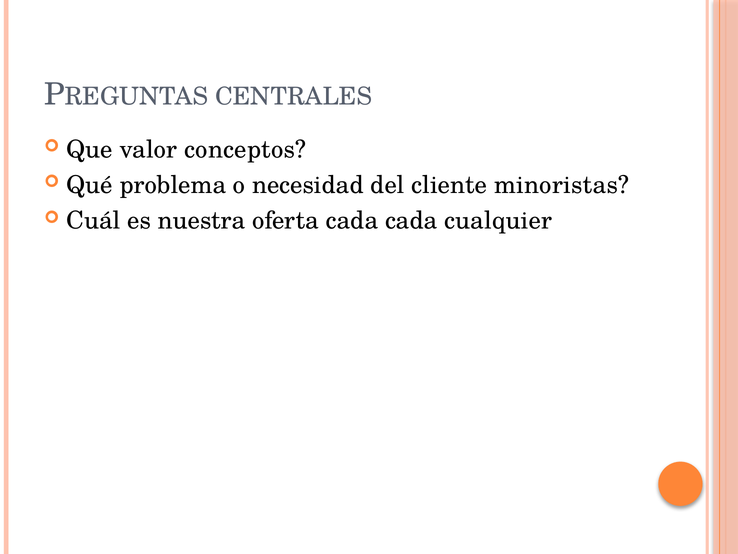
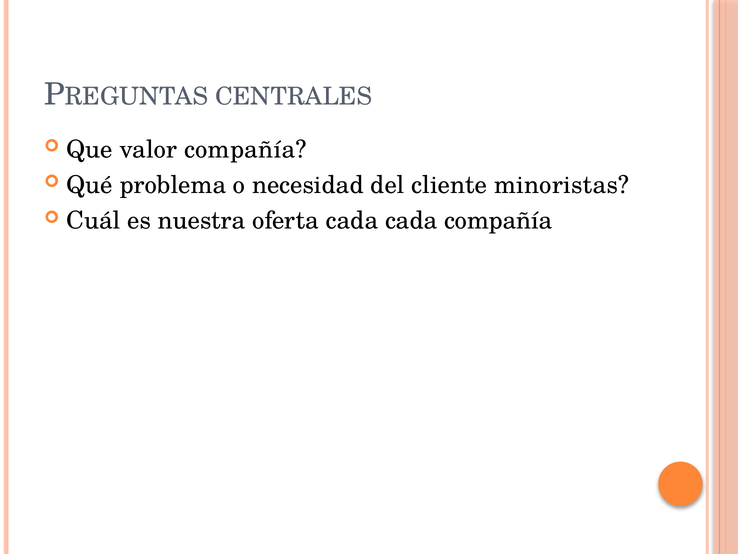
valor conceptos: conceptos -> compañía
cada cualquier: cualquier -> compañía
